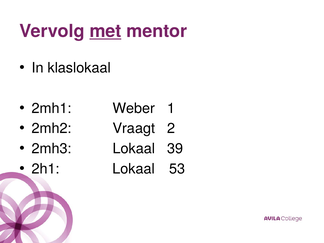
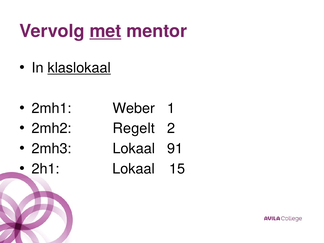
klaslokaal underline: none -> present
Vraagt: Vraagt -> Regelt
39: 39 -> 91
53: 53 -> 15
